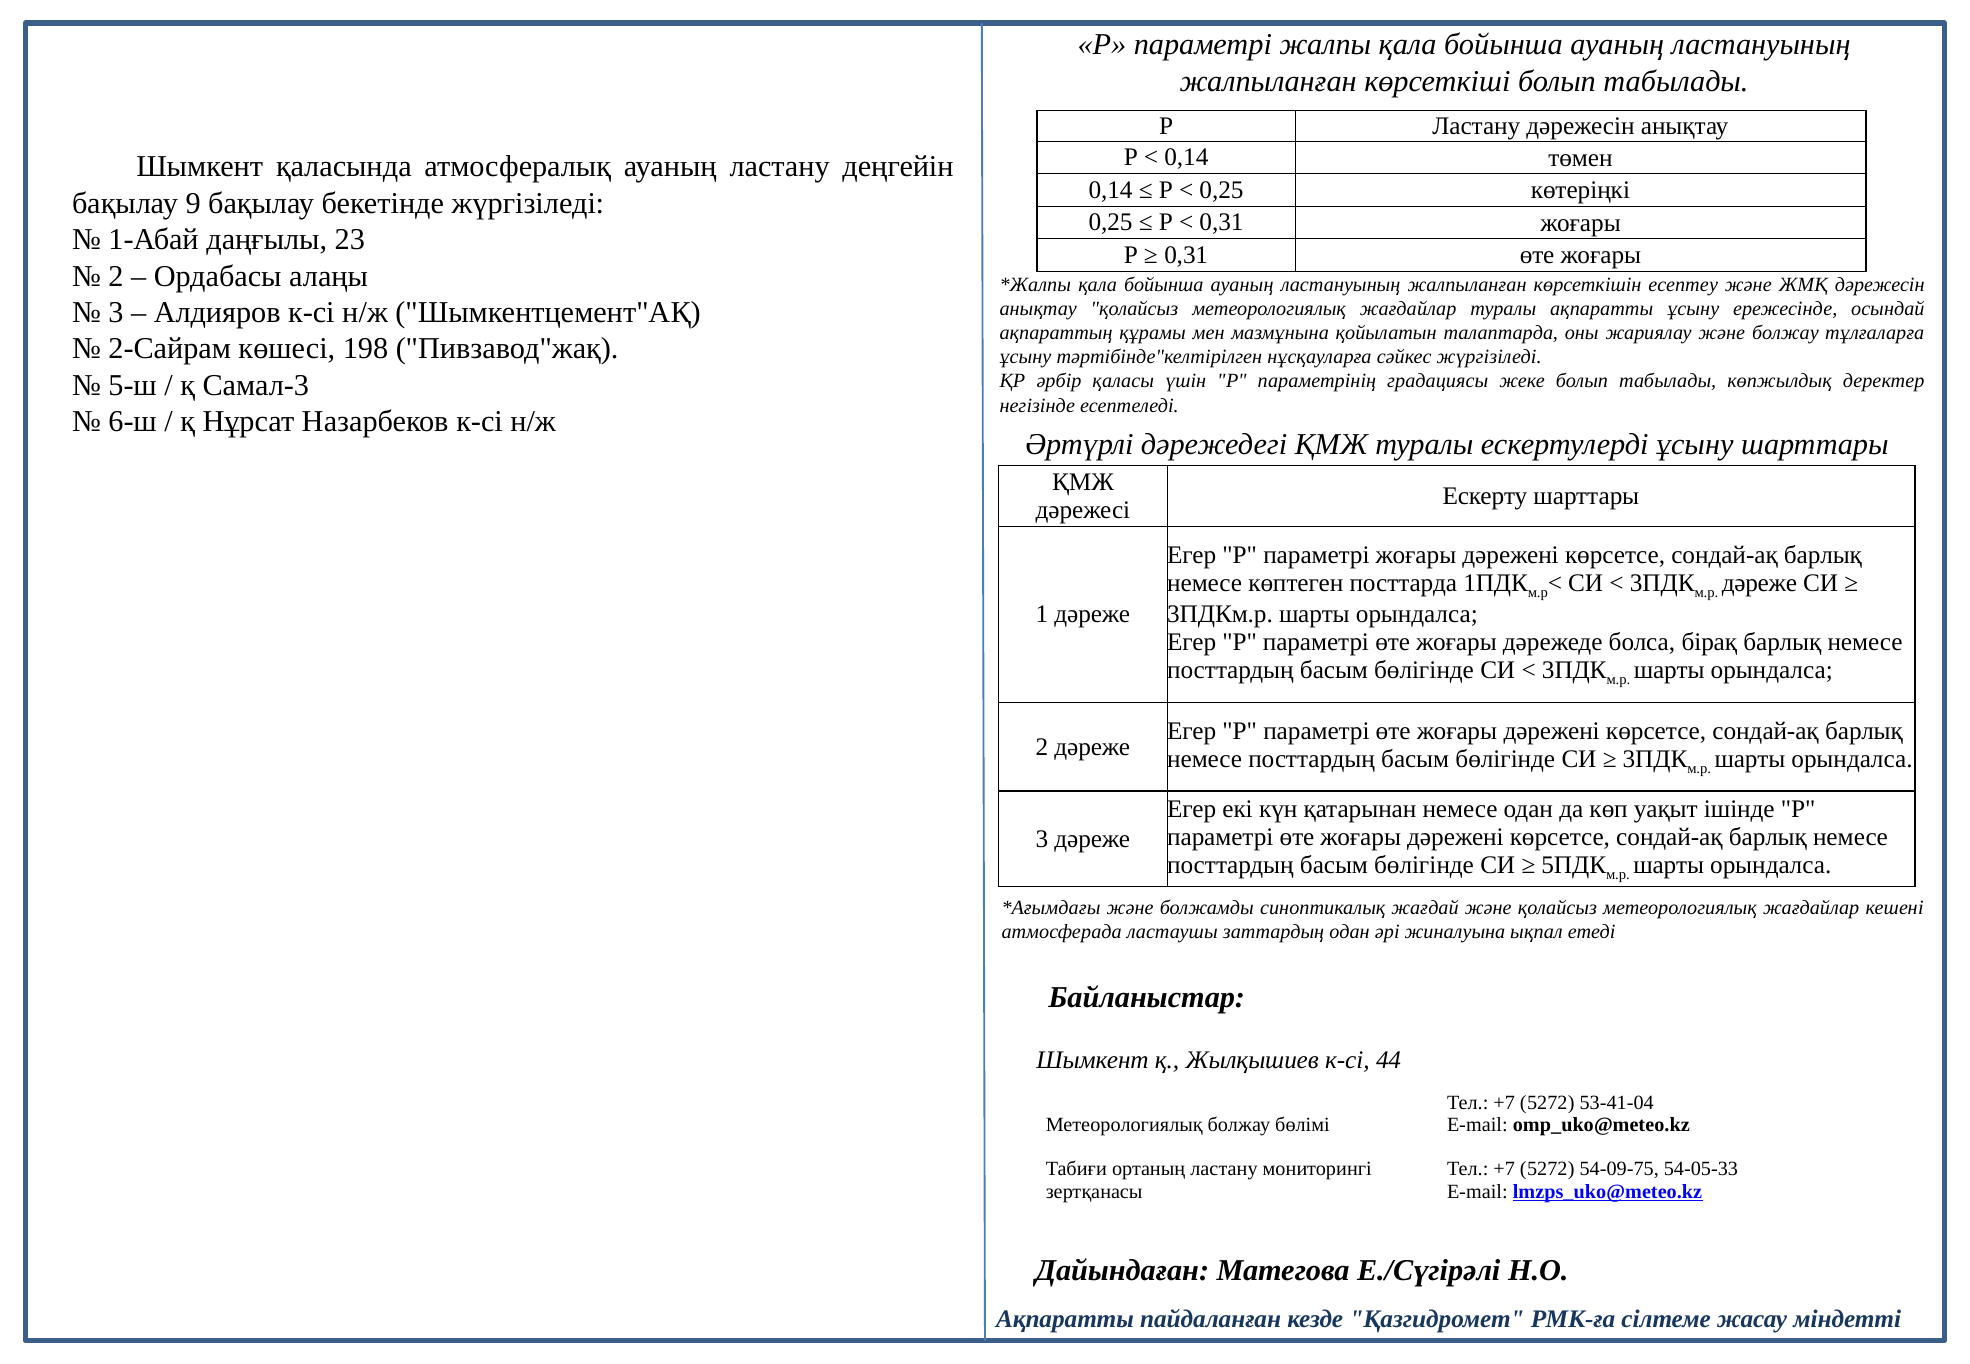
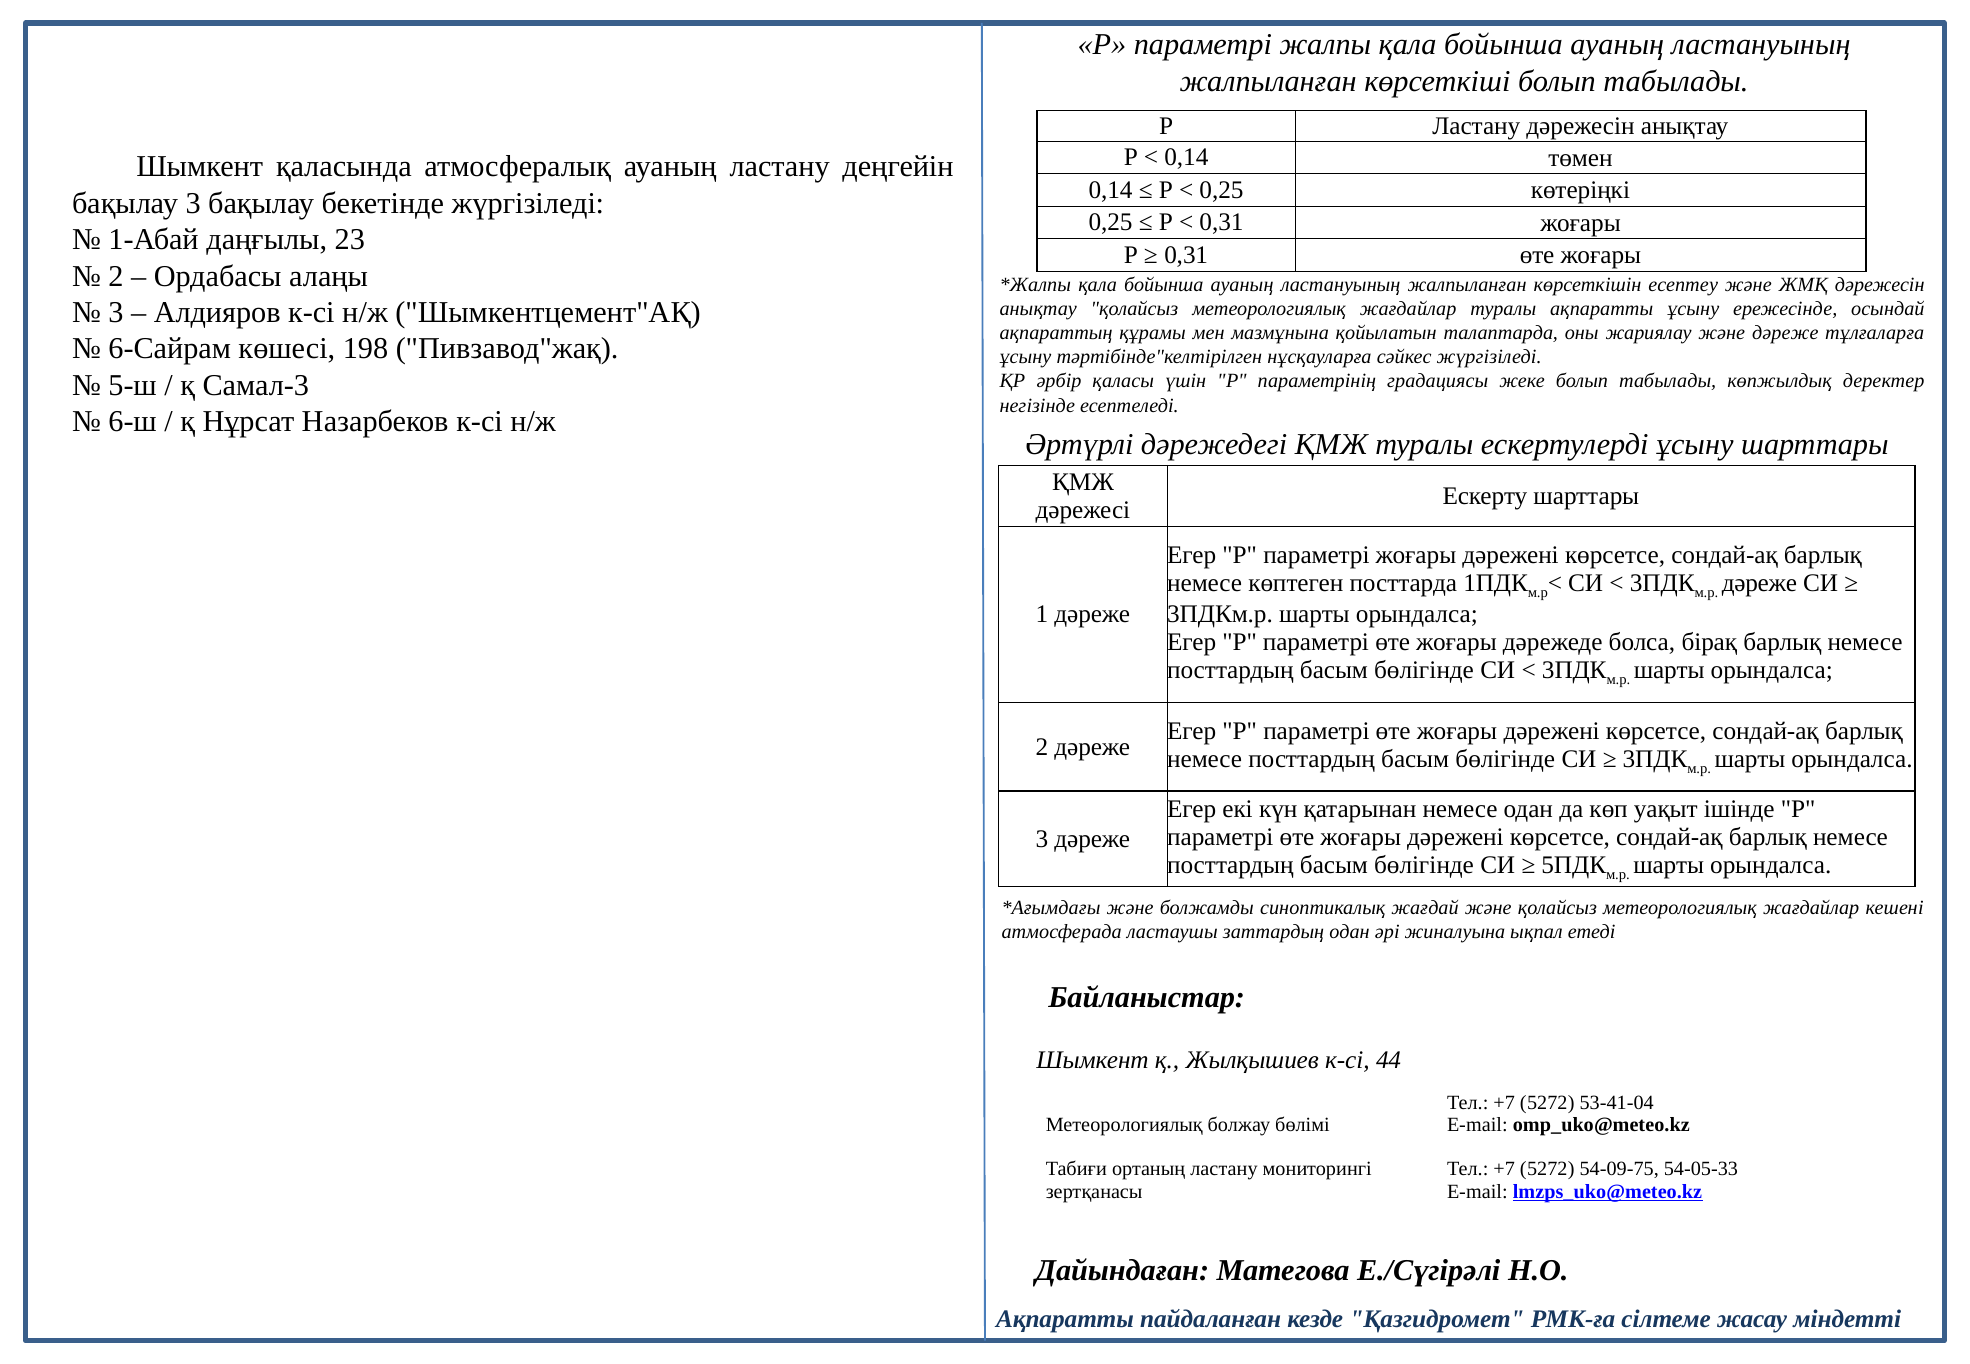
бақылау 9: 9 -> 3
және болжау: болжау -> дәреже
2-Сайрам: 2-Сайрам -> 6-Сайрам
